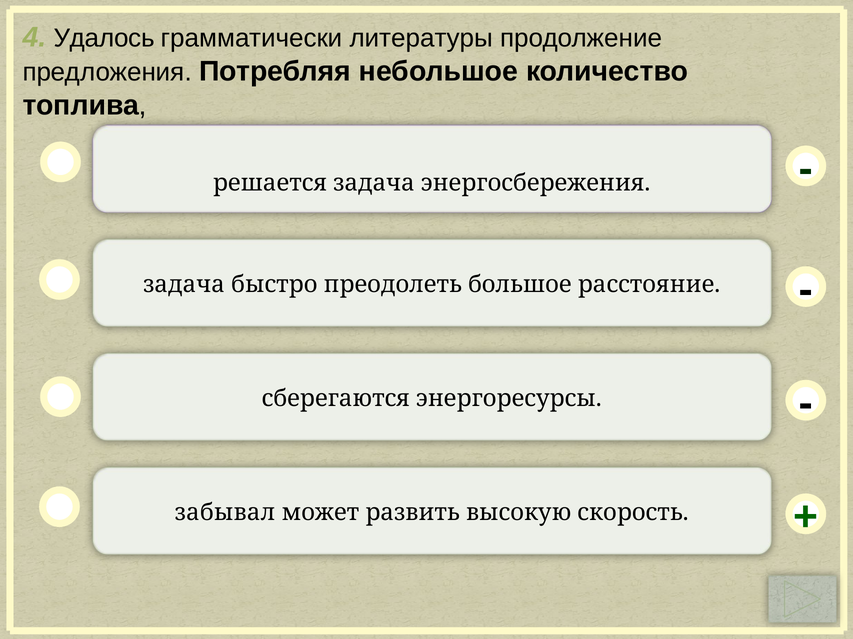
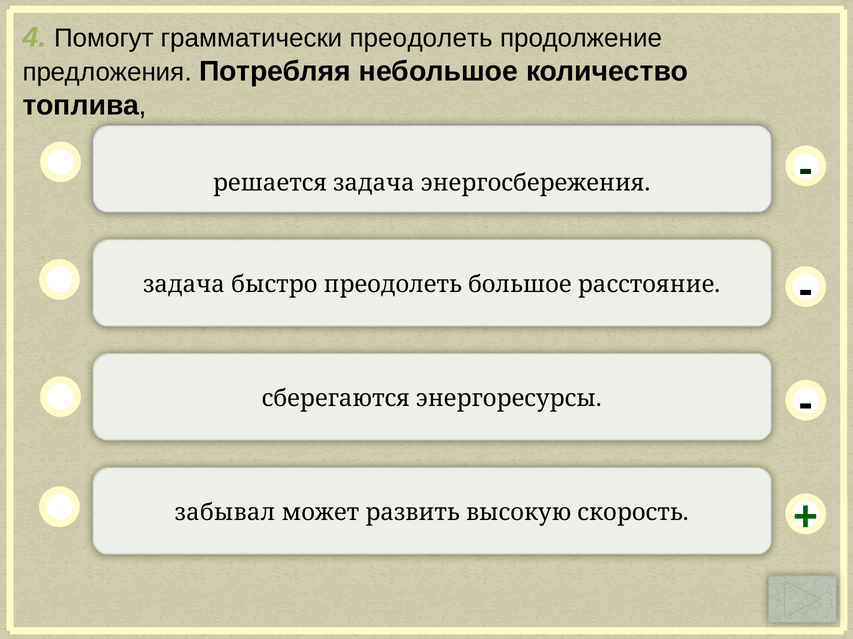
Удалось: Удалось -> Помогут
грамматически литературы: литературы -> преодолеть
